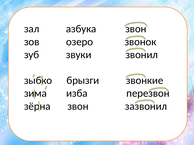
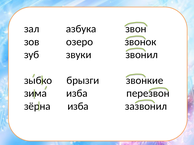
звон at (78, 107): звон -> изба
